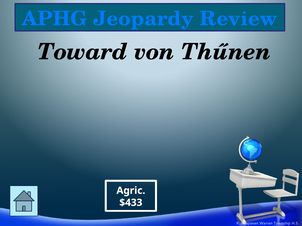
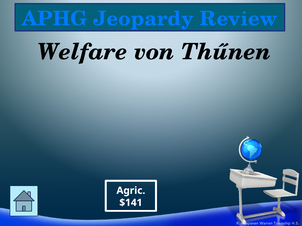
Toward: Toward -> Welfare
$433: $433 -> $141
